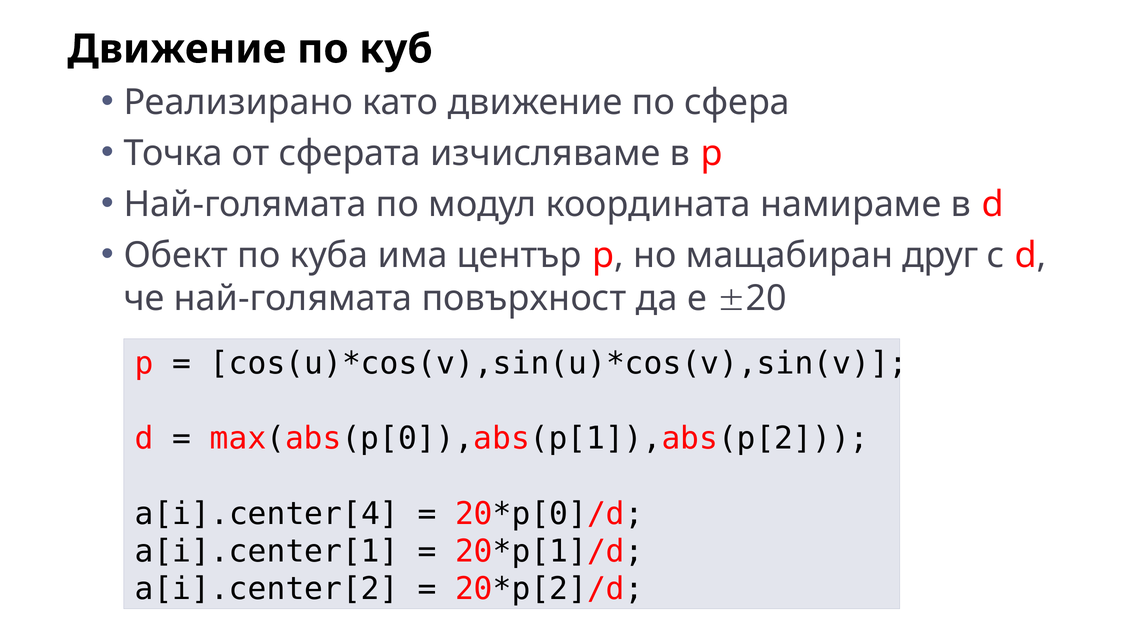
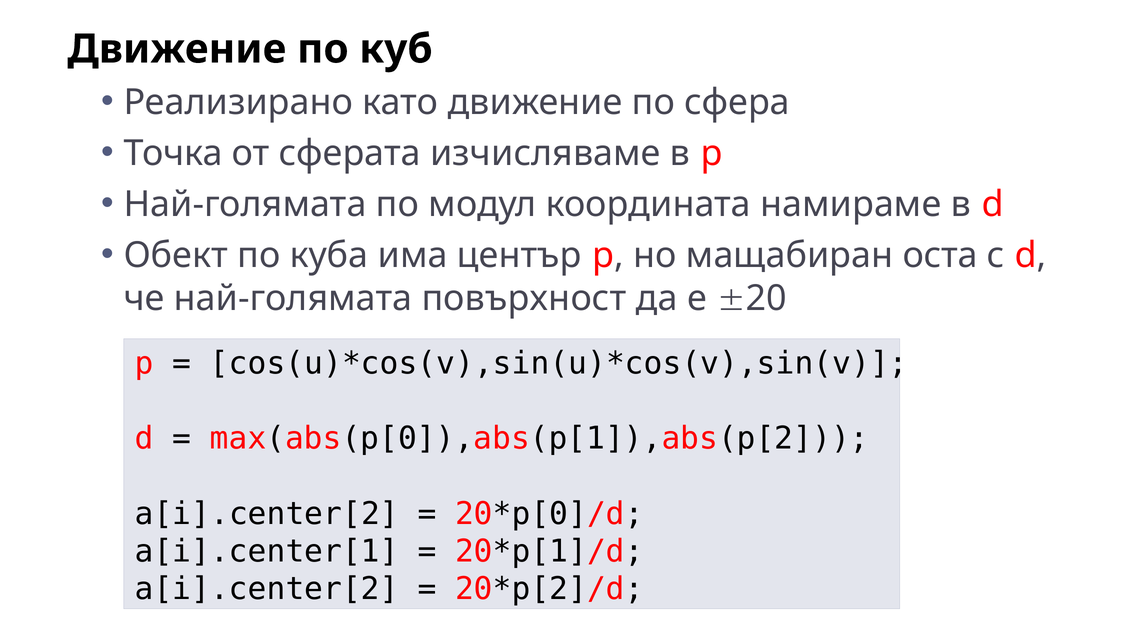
друг: друг -> оста
a[i].center[4 at (267, 514): a[i].center[4 -> a[i].center[2
